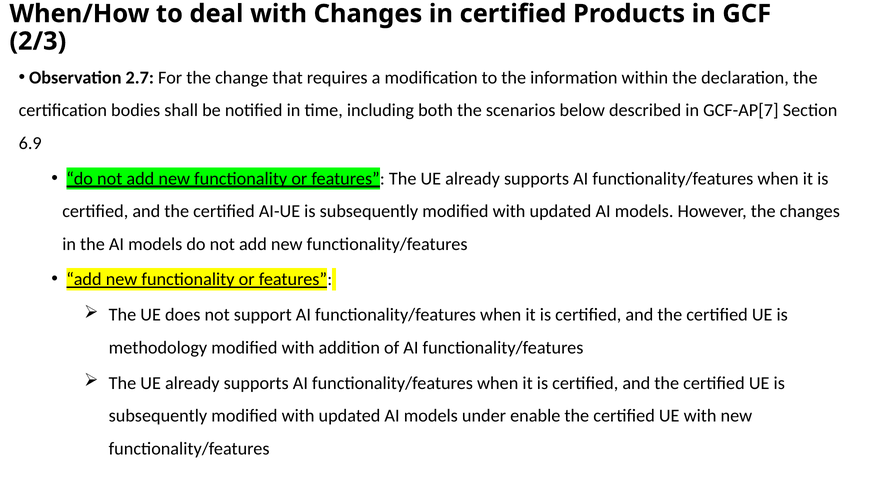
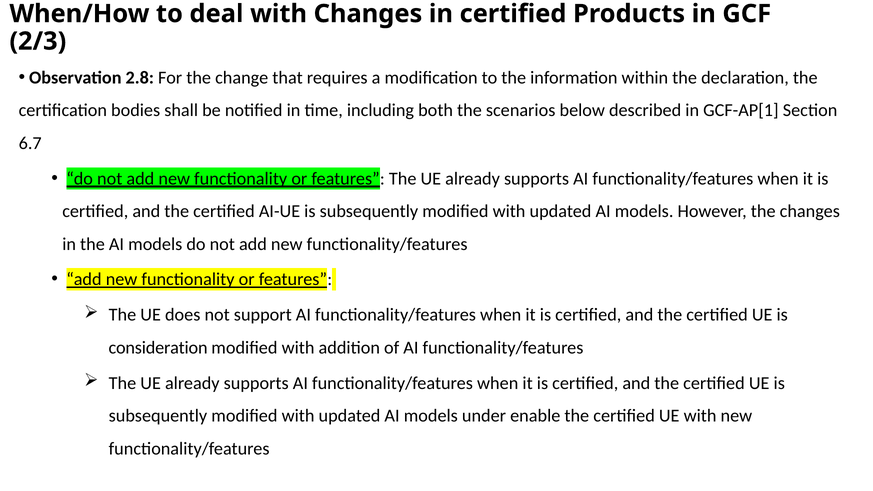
2.7: 2.7 -> 2.8
GCF-AP[7: GCF-AP[7 -> GCF-AP[1
6.9: 6.9 -> 6.7
methodology: methodology -> consideration
